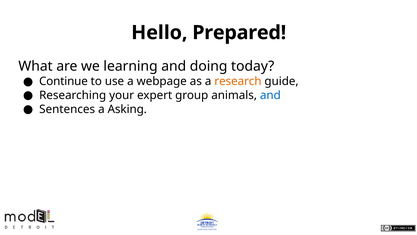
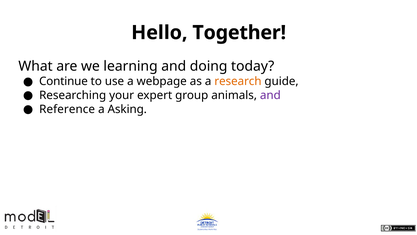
Prepared: Prepared -> Together
and at (270, 95) colour: blue -> purple
Sentences: Sentences -> Reference
